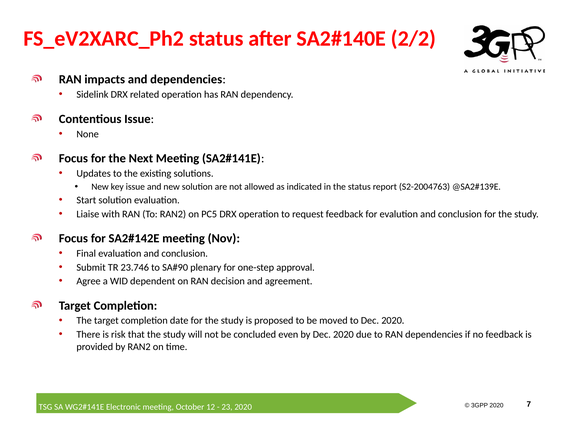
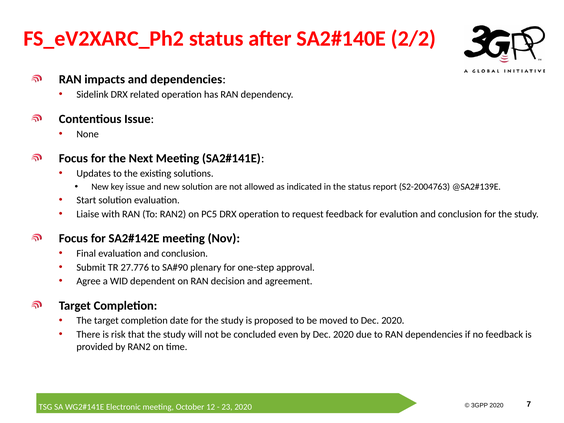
23.746: 23.746 -> 27.776
